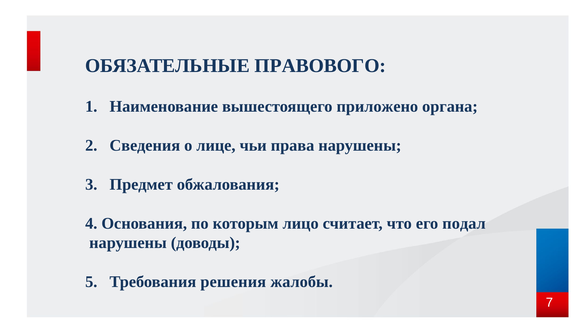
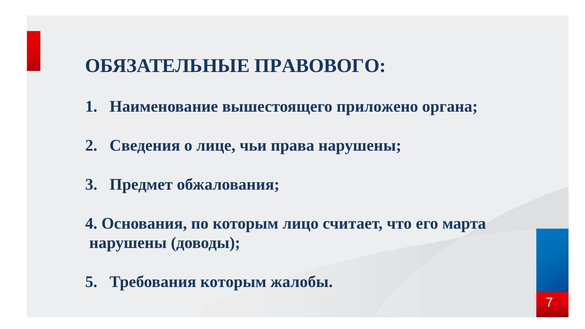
подал: подал -> марта
Требования решения: решения -> которым
